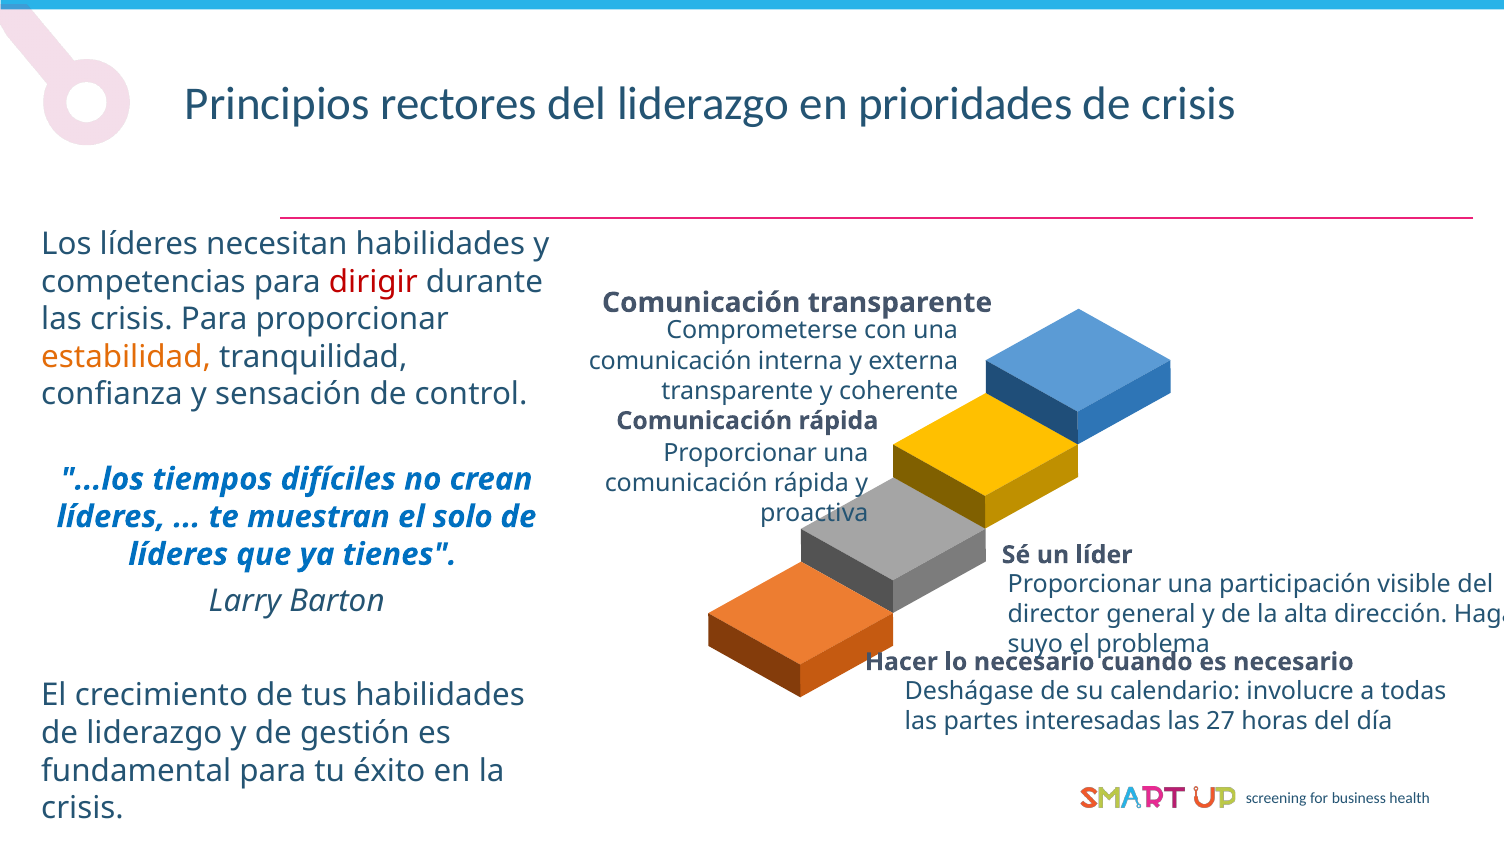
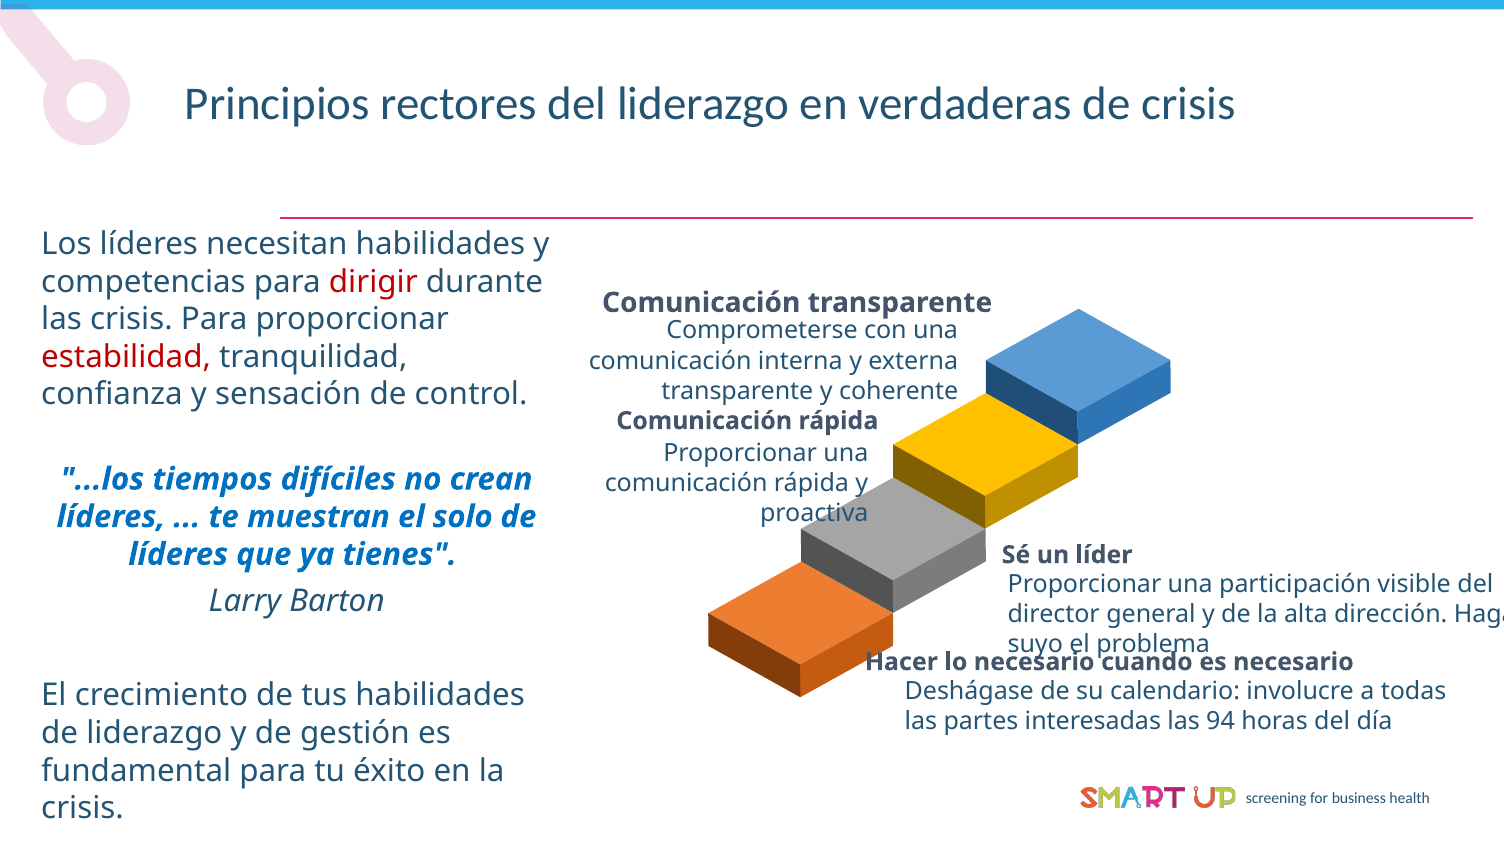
prioridades: prioridades -> verdaderas
estabilidad colour: orange -> red
27: 27 -> 94
